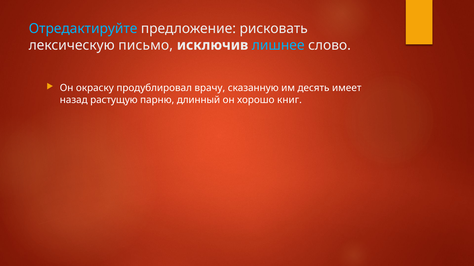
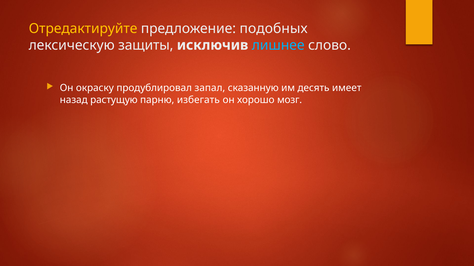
Отредактируйте colour: light blue -> yellow
рисковать: рисковать -> подобных
письмо: письмо -> защиты
врачу: врачу -> запал
длинный: длинный -> избегать
книг: книг -> мозг
